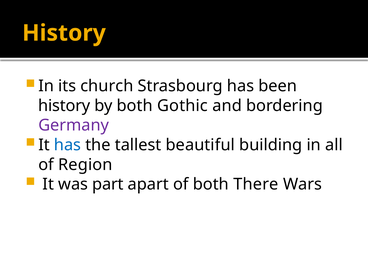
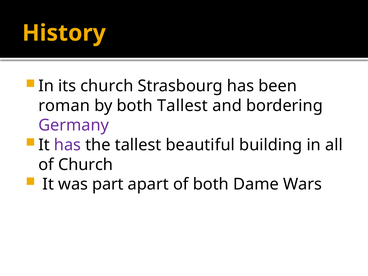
history at (64, 106): history -> roman
both Gothic: Gothic -> Tallest
has at (68, 145) colour: blue -> purple
of Region: Region -> Church
There: There -> Dame
